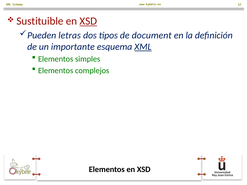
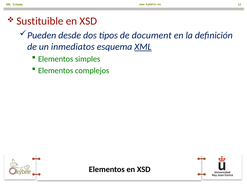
XSD at (88, 21) underline: present -> none
letras: letras -> desde
importante: importante -> inmediatos
